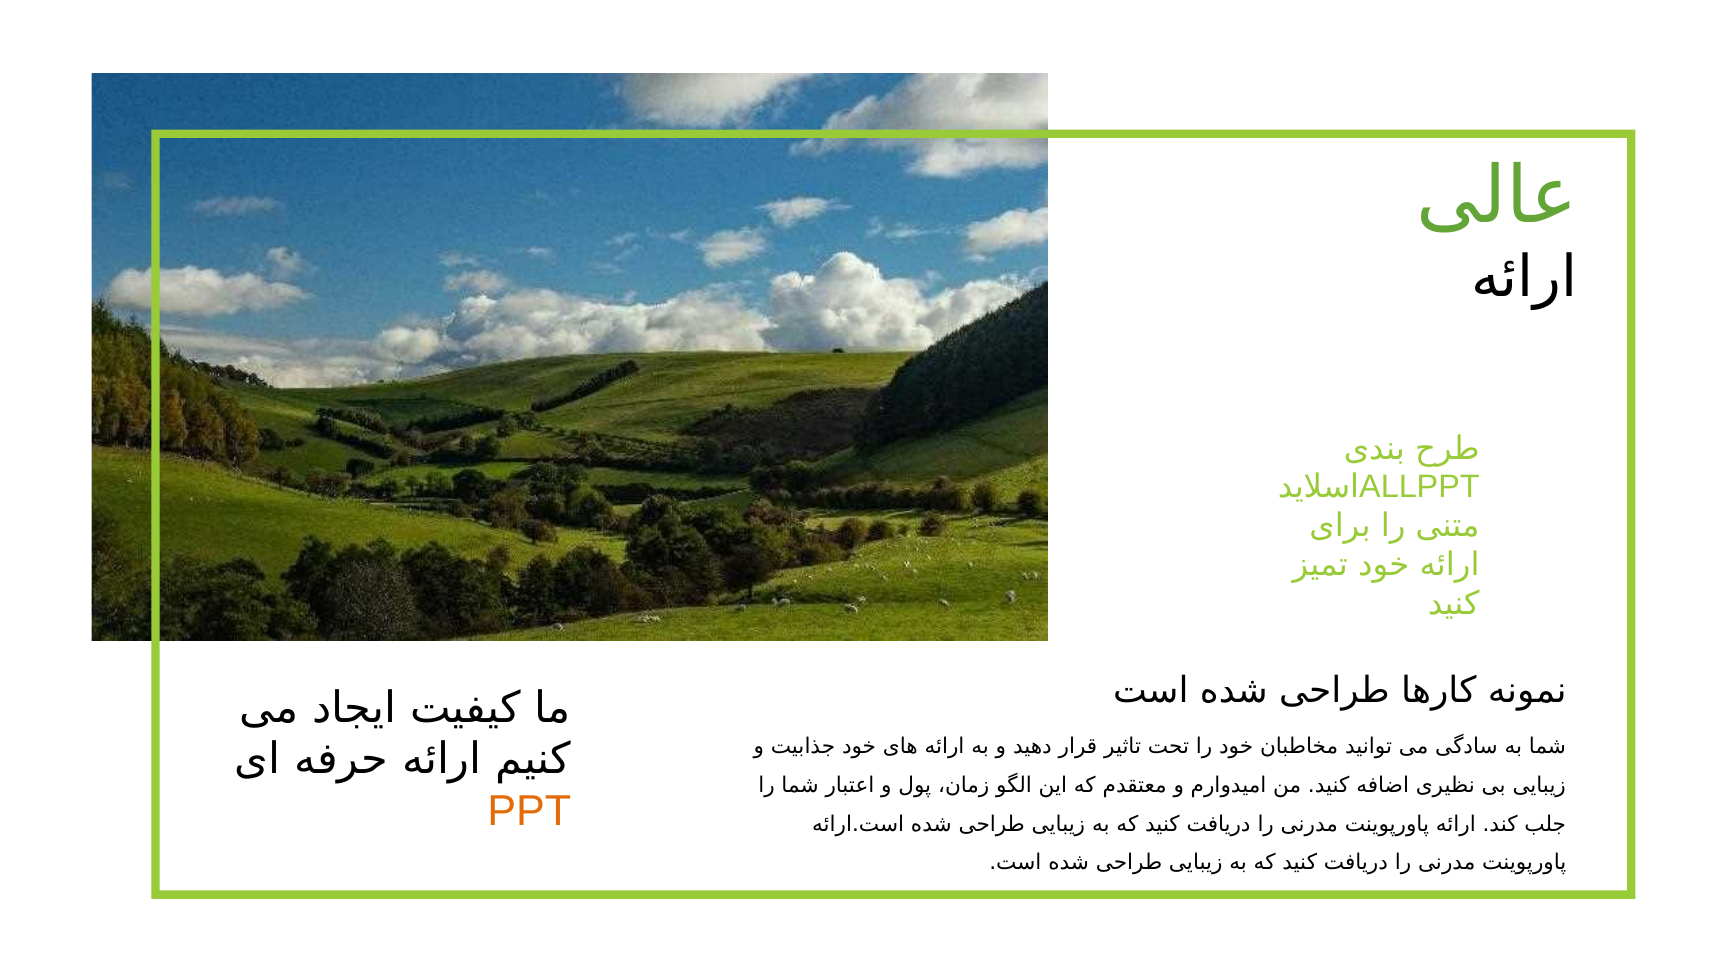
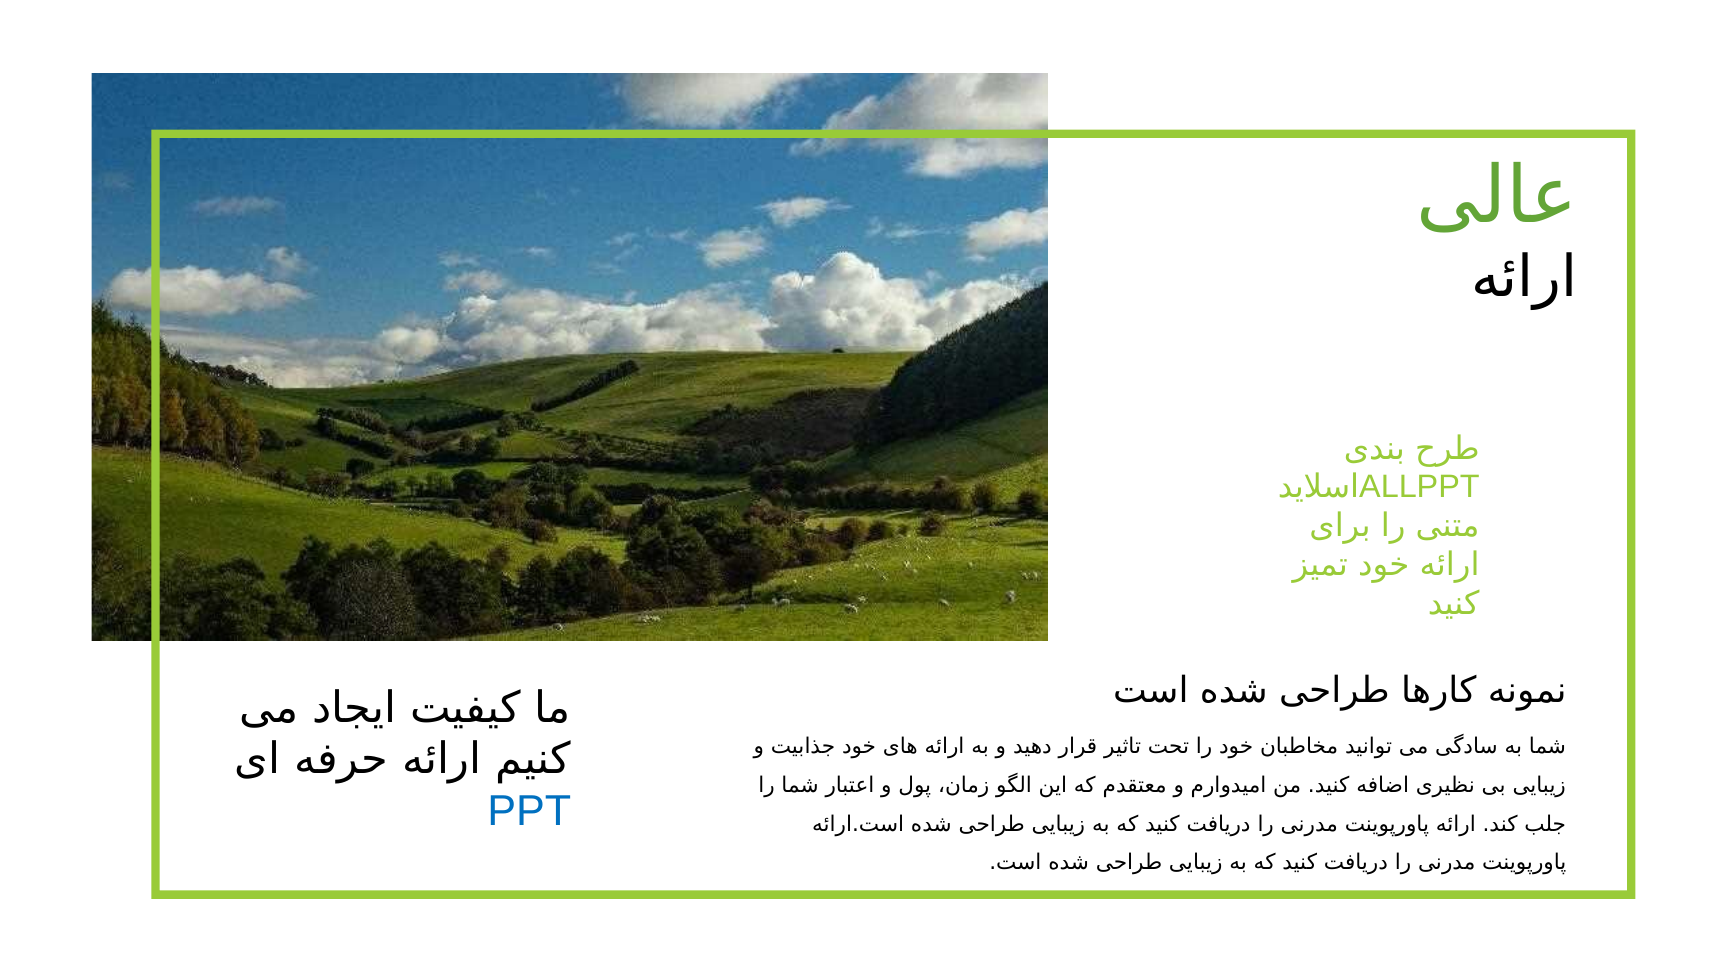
PPT colour: orange -> blue
